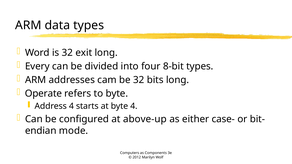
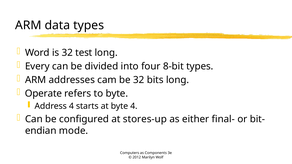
exit: exit -> test
above-up: above-up -> stores-up
case-: case- -> final-
